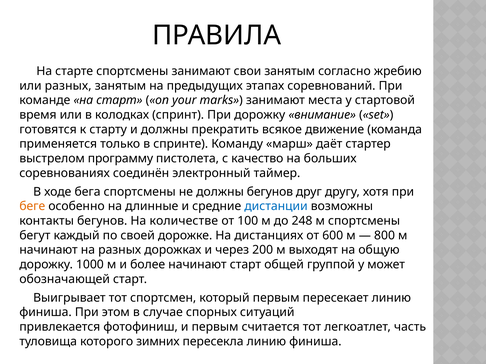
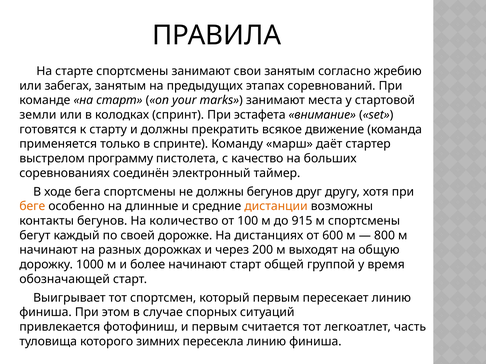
или разных: разных -> забегах
время: время -> земли
При дорожку: дорожку -> эстафета
дистанции colour: blue -> orange
количестве: количестве -> количество
248: 248 -> 915
может: может -> время
